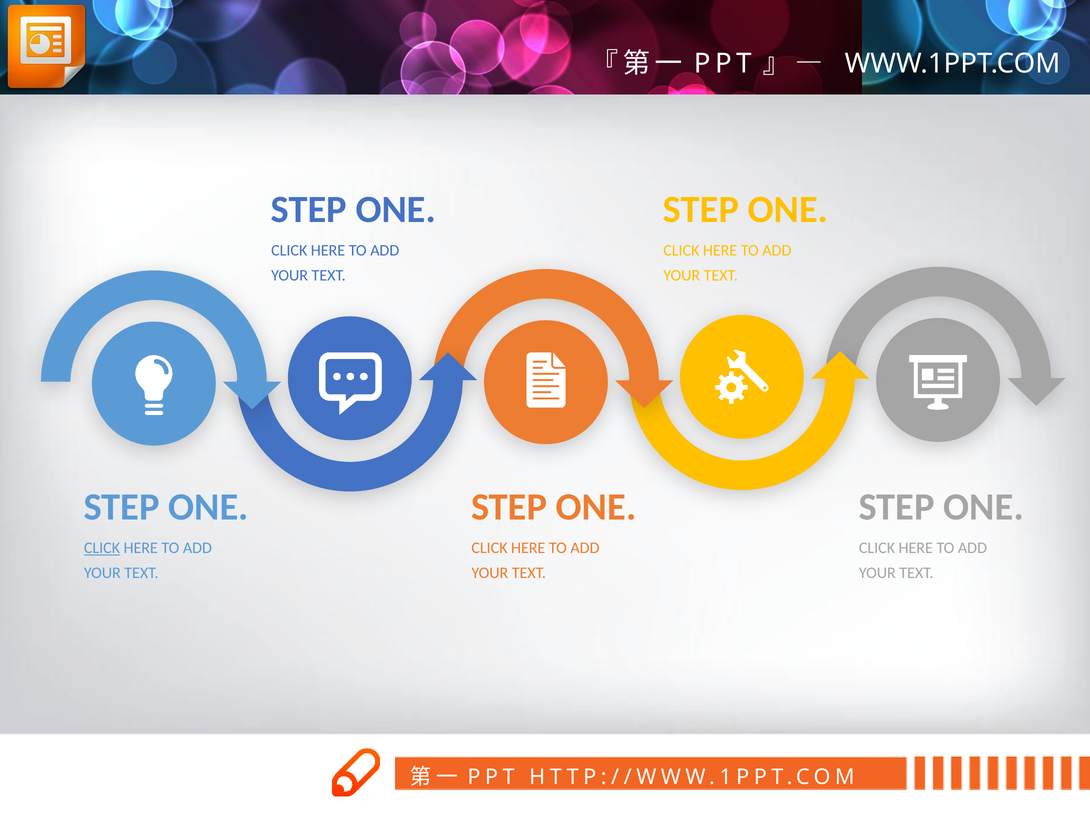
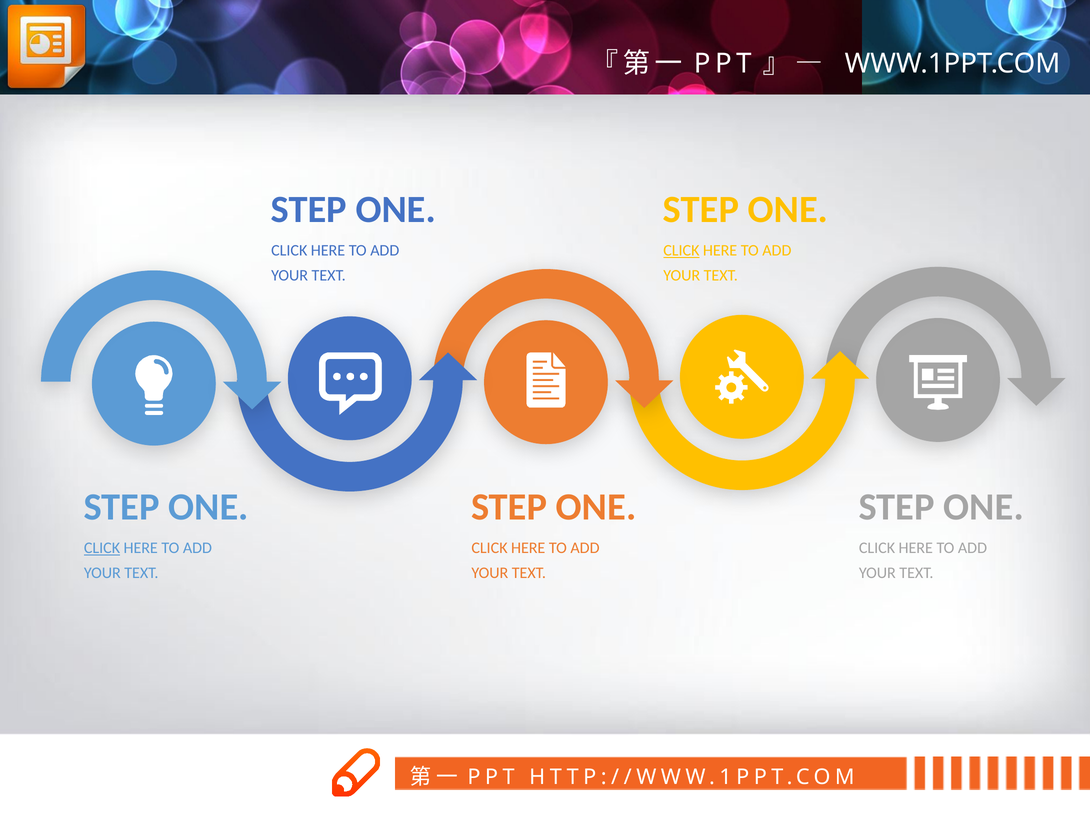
CLICK at (681, 250) underline: none -> present
